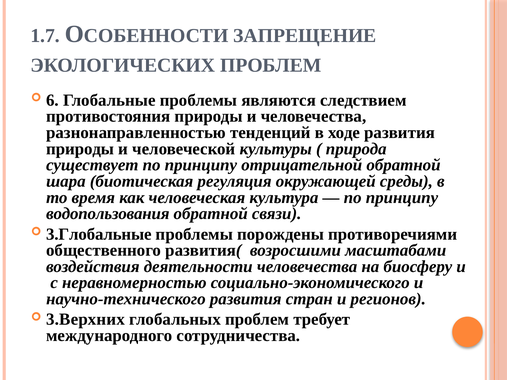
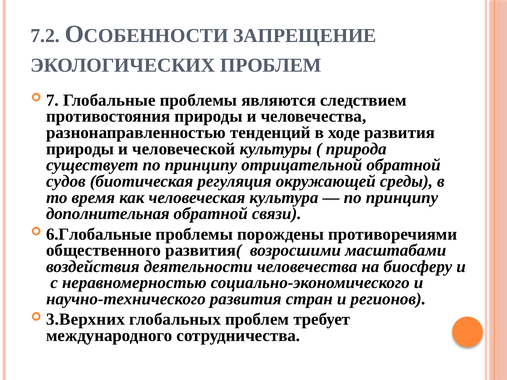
1.7: 1.7 -> 7.2
6: 6 -> 7
шара: шара -> судов
водопользования: водопользования -> дополнительная
3.Глобальные: 3.Глобальные -> 6.Глобальные
